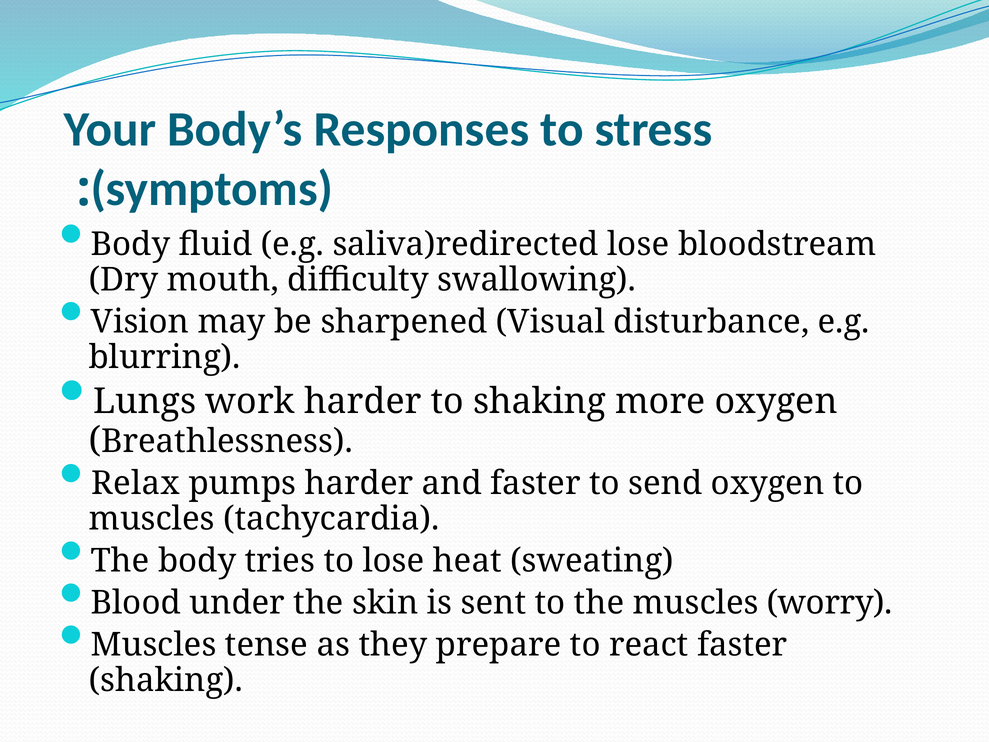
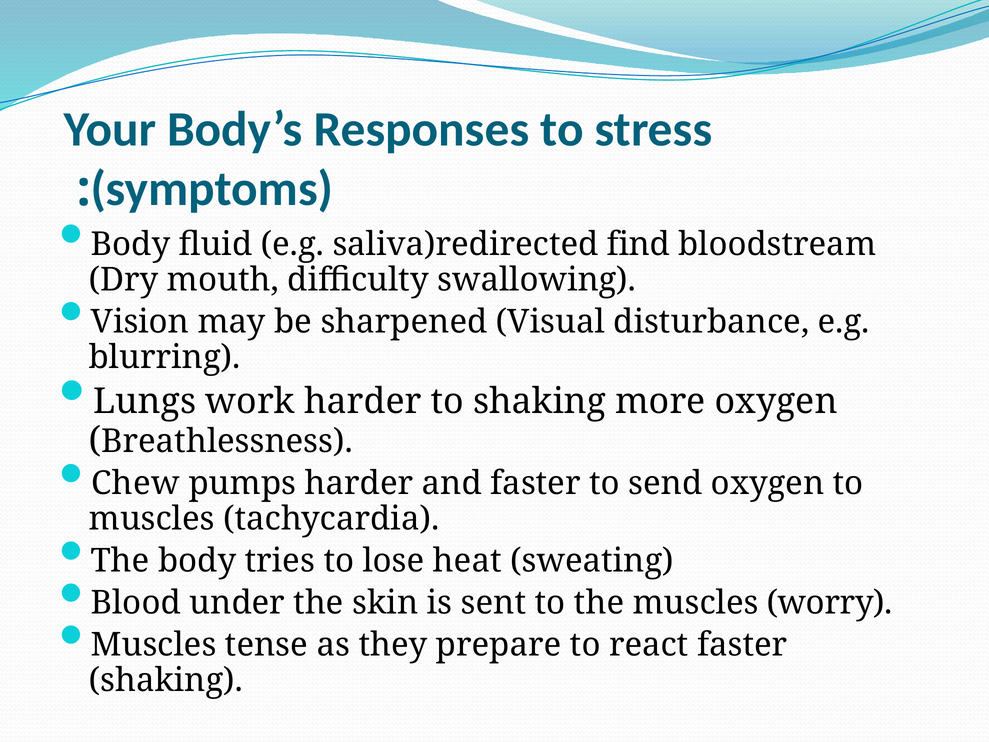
saliva)redirected lose: lose -> find
Relax: Relax -> Chew
